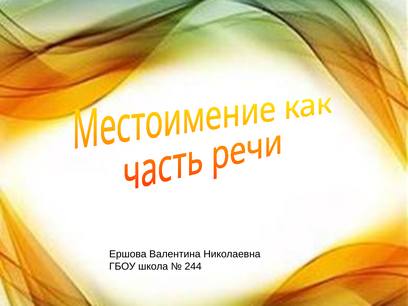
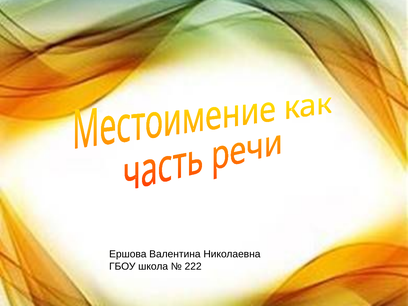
244: 244 -> 222
